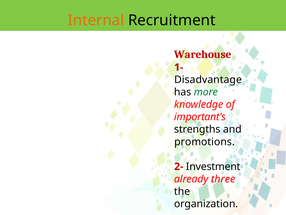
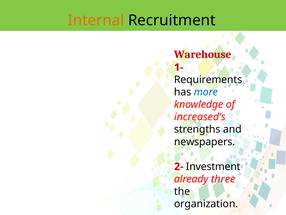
Disadvantage: Disadvantage -> Requirements
more colour: green -> blue
important’s: important’s -> increased’s
promotions: promotions -> newspapers
